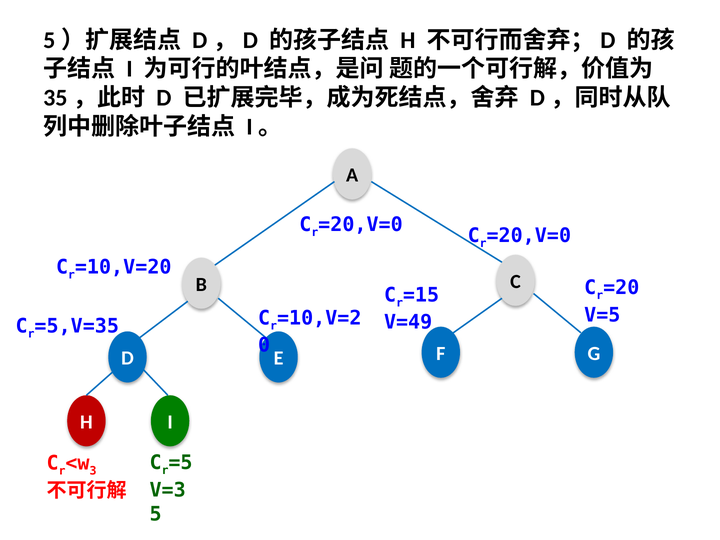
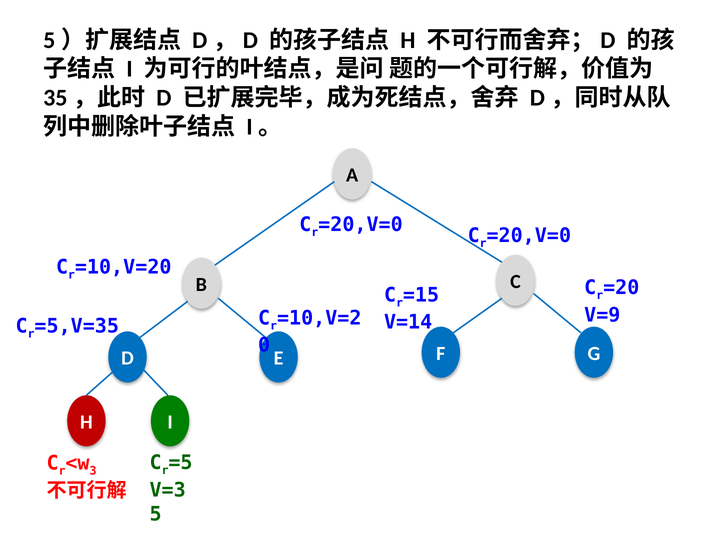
V=5: V=5 -> V=9
V=49: V=49 -> V=14
